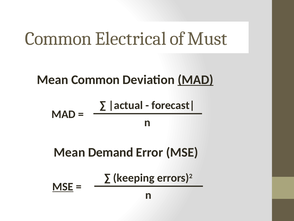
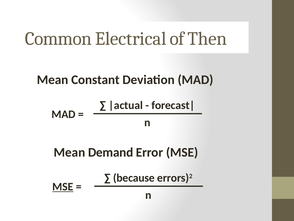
Must: Must -> Then
Mean Common: Common -> Constant
MAD at (195, 80) underline: present -> none
keeping: keeping -> because
